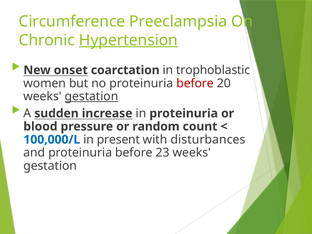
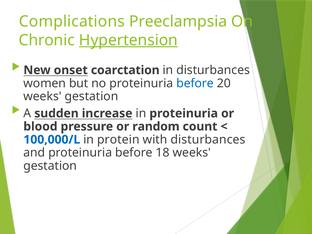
Circumference: Circumference -> Complications
in trophoblastic: trophoblastic -> disturbances
before at (195, 83) colour: red -> blue
gestation at (91, 96) underline: present -> none
present: present -> protein
23: 23 -> 18
